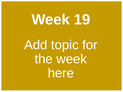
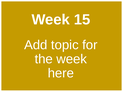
19: 19 -> 15
